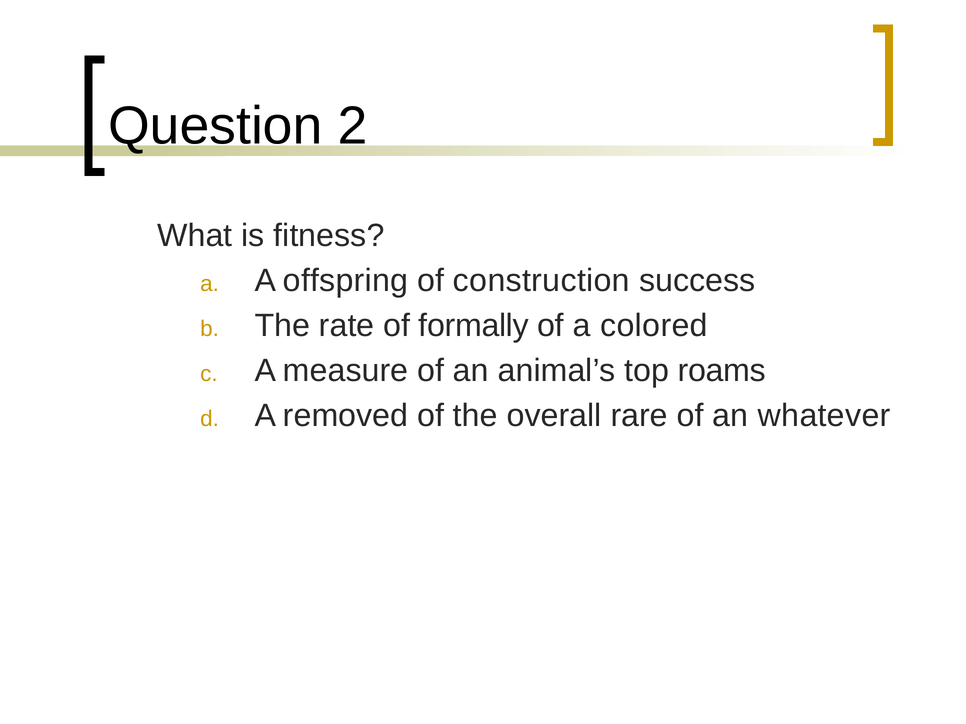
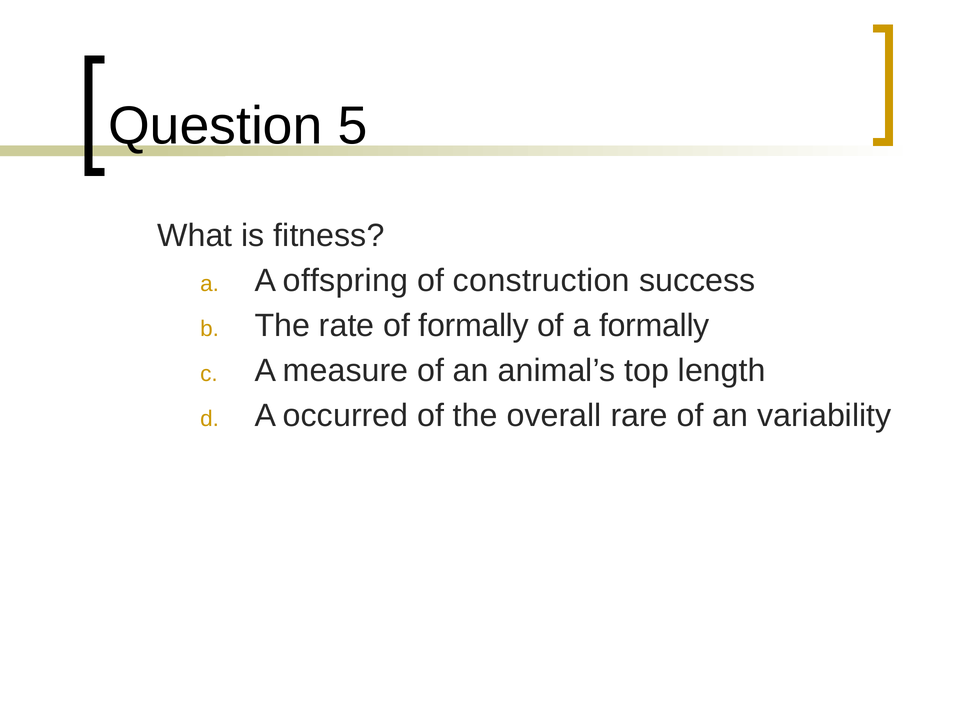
2: 2 -> 5
a colored: colored -> formally
roams: roams -> length
removed: removed -> occurred
whatever: whatever -> variability
